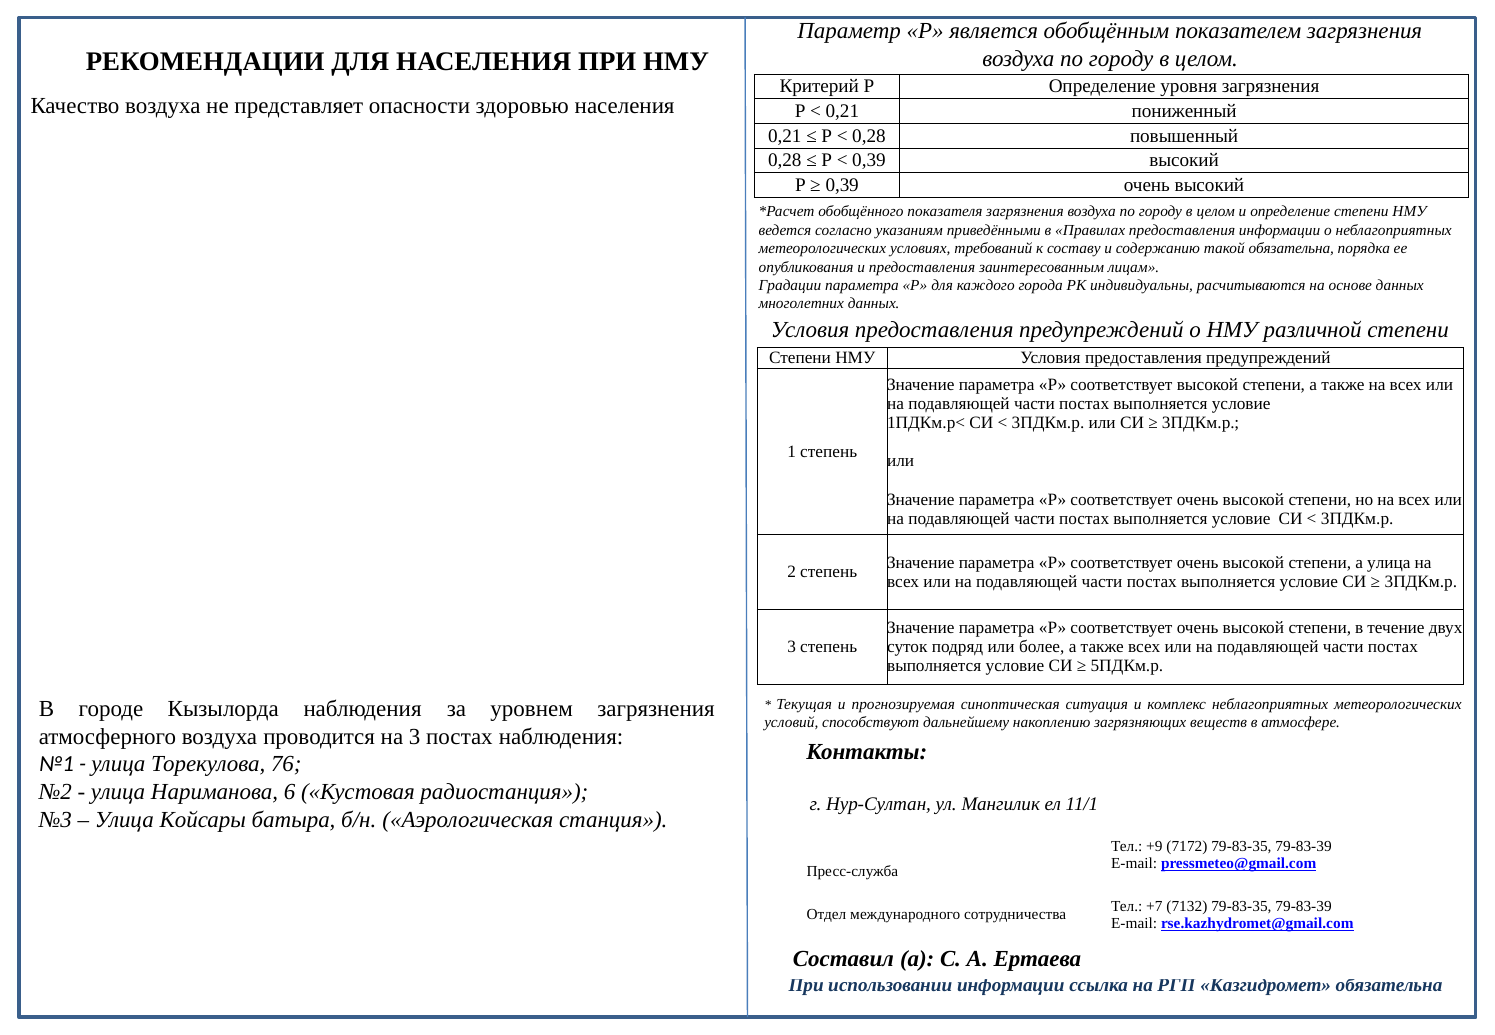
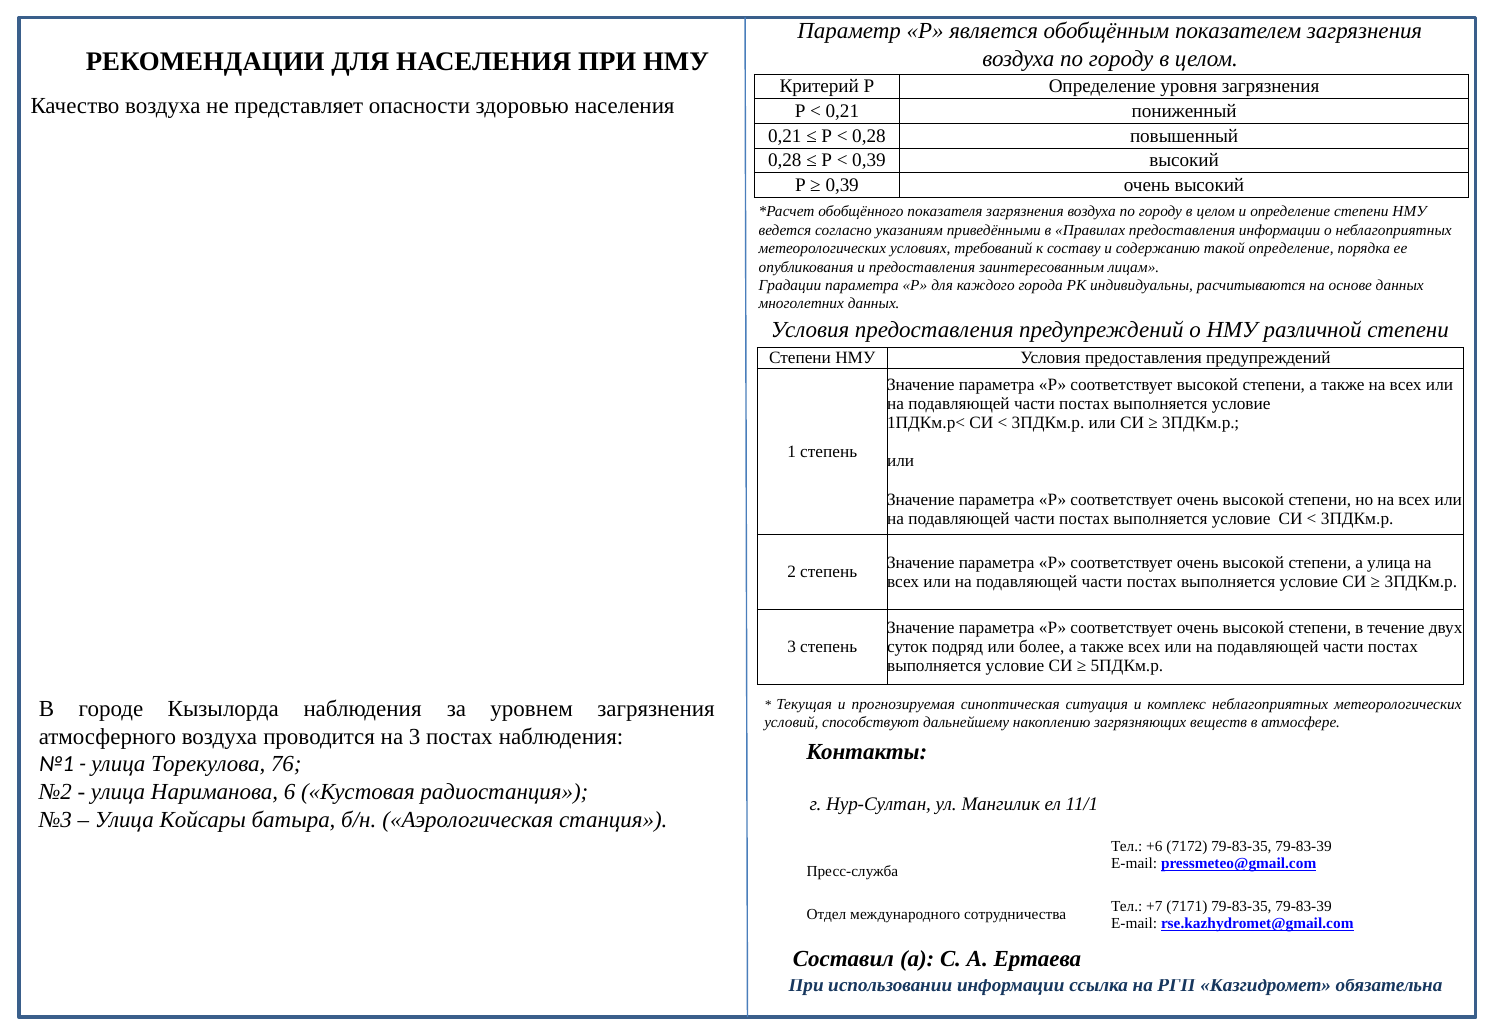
такой обязательна: обязательна -> определение
+9: +9 -> +6
7132: 7132 -> 7171
